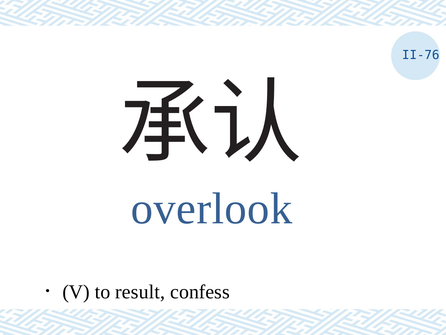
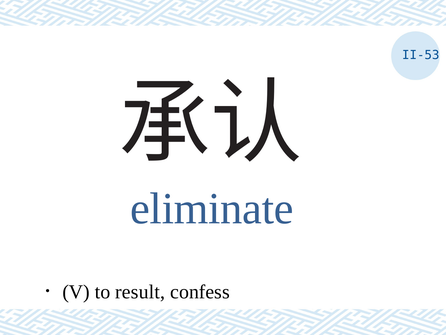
II-76: II-76 -> II-53
overlook: overlook -> eliminate
